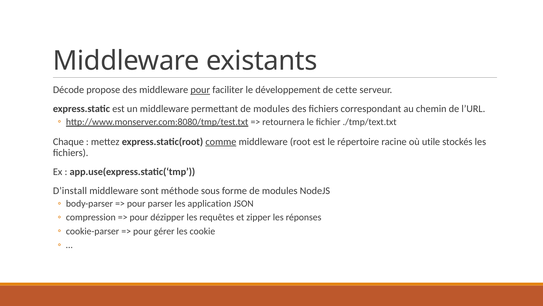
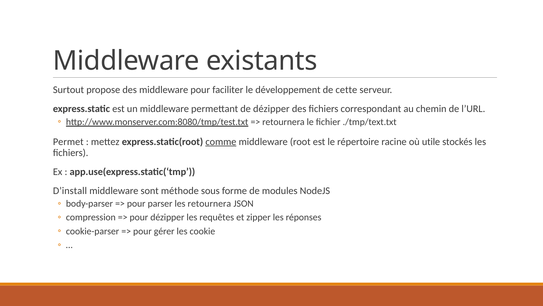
Décode: Décode -> Surtout
pour at (200, 90) underline: present -> none
permettant de modules: modules -> dézipper
Chaque: Chaque -> Permet
les application: application -> retournera
